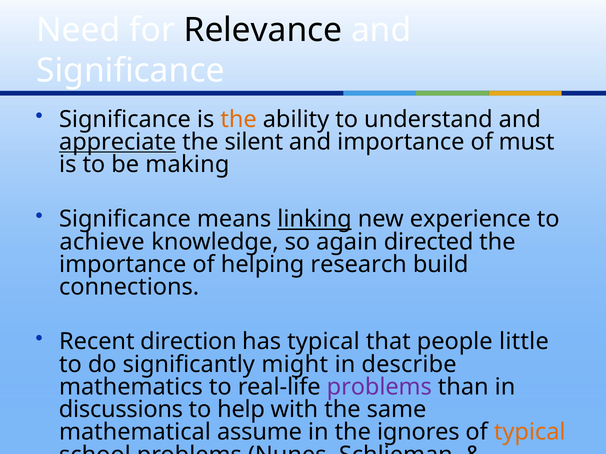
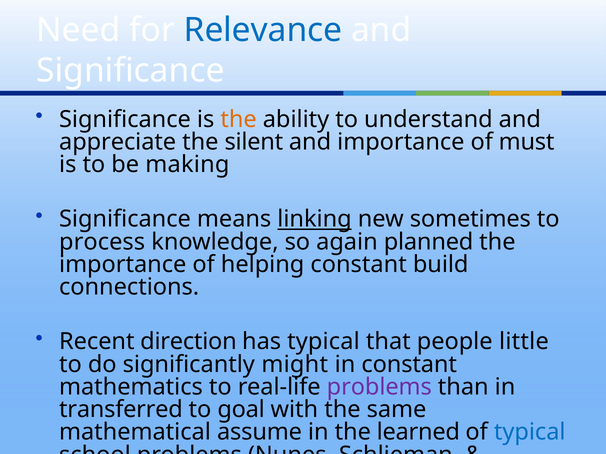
Relevance colour: black -> blue
appreciate underline: present -> none
experience: experience -> sometimes
achieve: achieve -> process
directed: directed -> planned
helping research: research -> constant
in describe: describe -> constant
discussions: discussions -> transferred
help: help -> goal
ignores: ignores -> learned
typical at (530, 433) colour: orange -> blue
